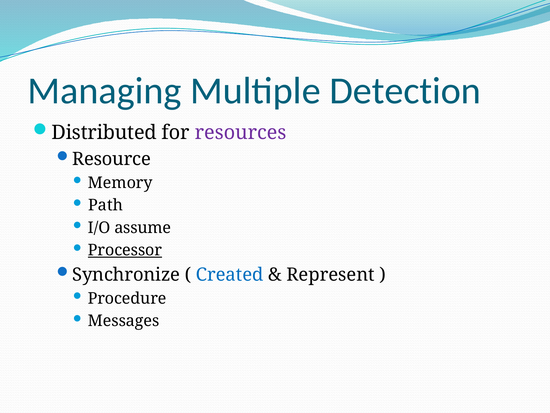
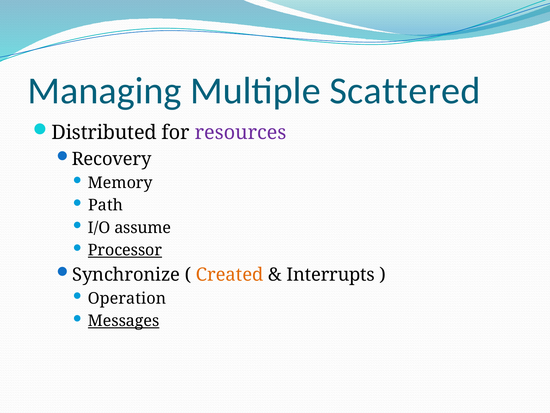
Detection: Detection -> Scattered
Resource: Resource -> Recovery
Created colour: blue -> orange
Represent: Represent -> Interrupts
Procedure: Procedure -> Operation
Messages underline: none -> present
